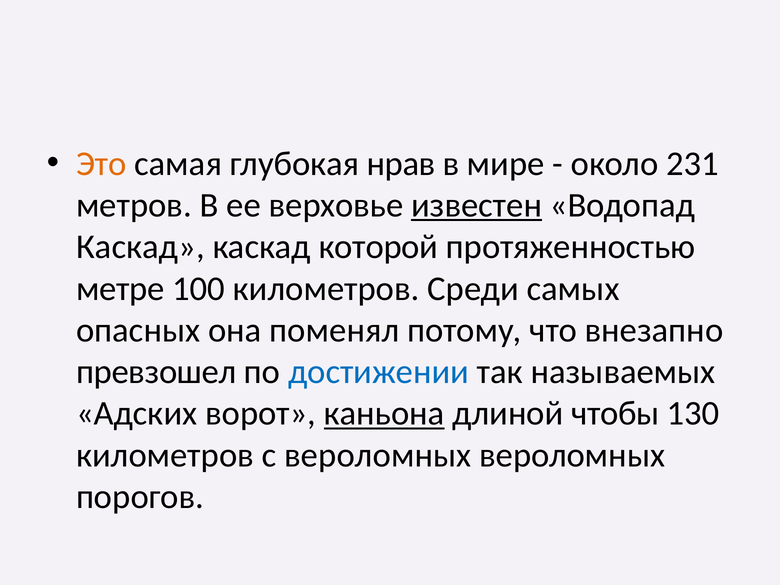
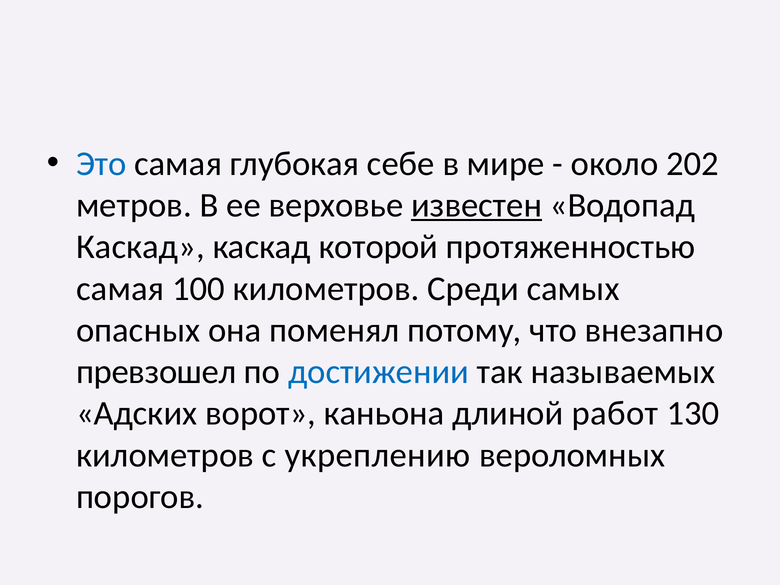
Это colour: orange -> blue
нрав: нрав -> себе
231: 231 -> 202
метре at (120, 289): метре -> самая
каньона underline: present -> none
чтобы: чтобы -> работ
с вероломных: вероломных -> укреплению
